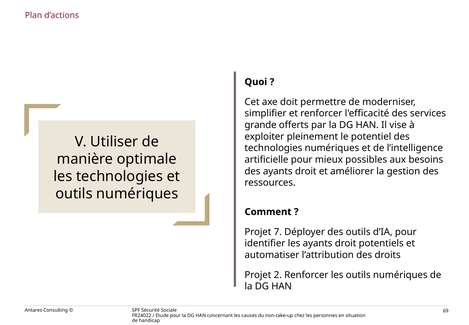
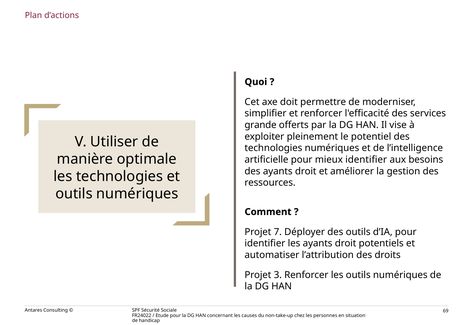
mieux possibles: possibles -> identifier
2: 2 -> 3
